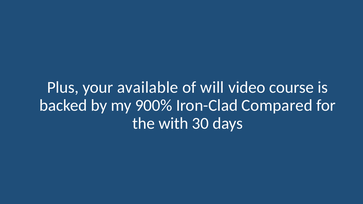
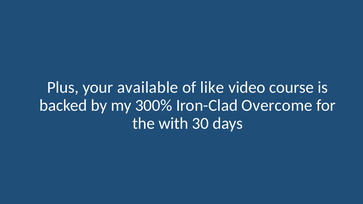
will: will -> like
900%: 900% -> 300%
Compared: Compared -> Overcome
